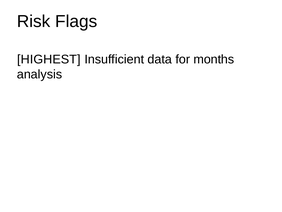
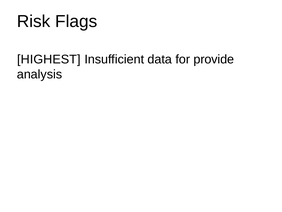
months: months -> provide
